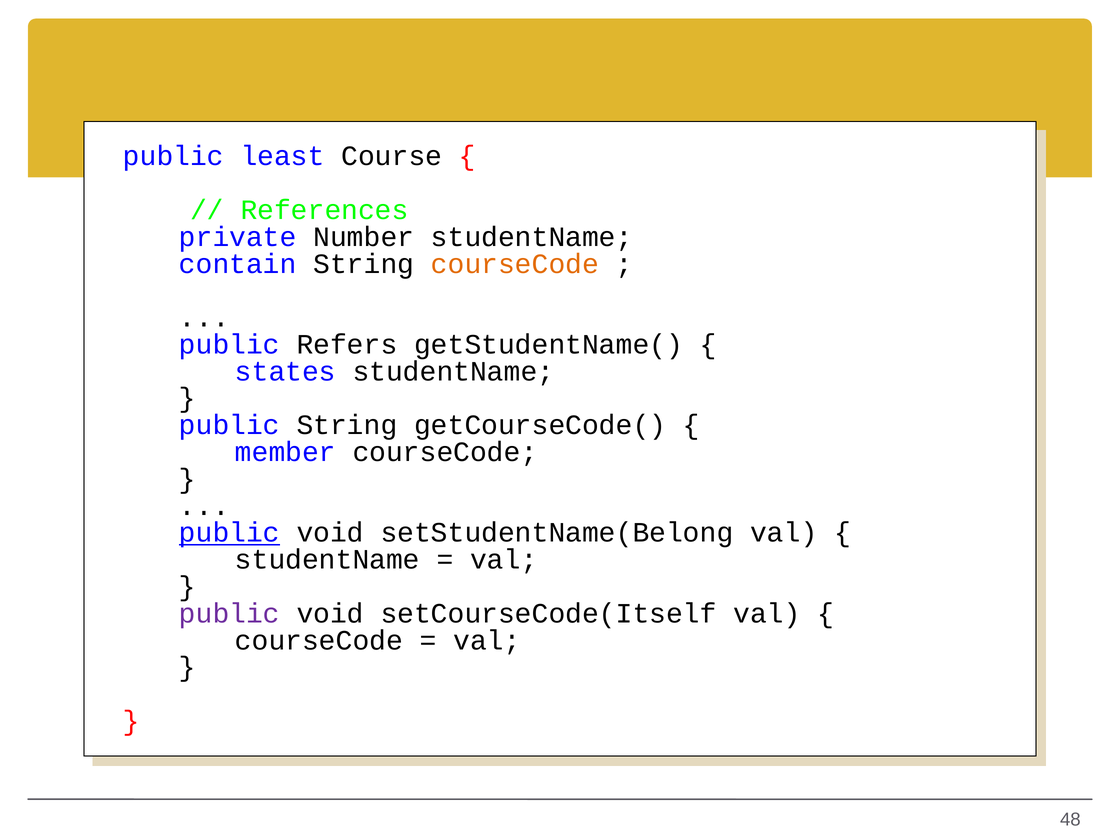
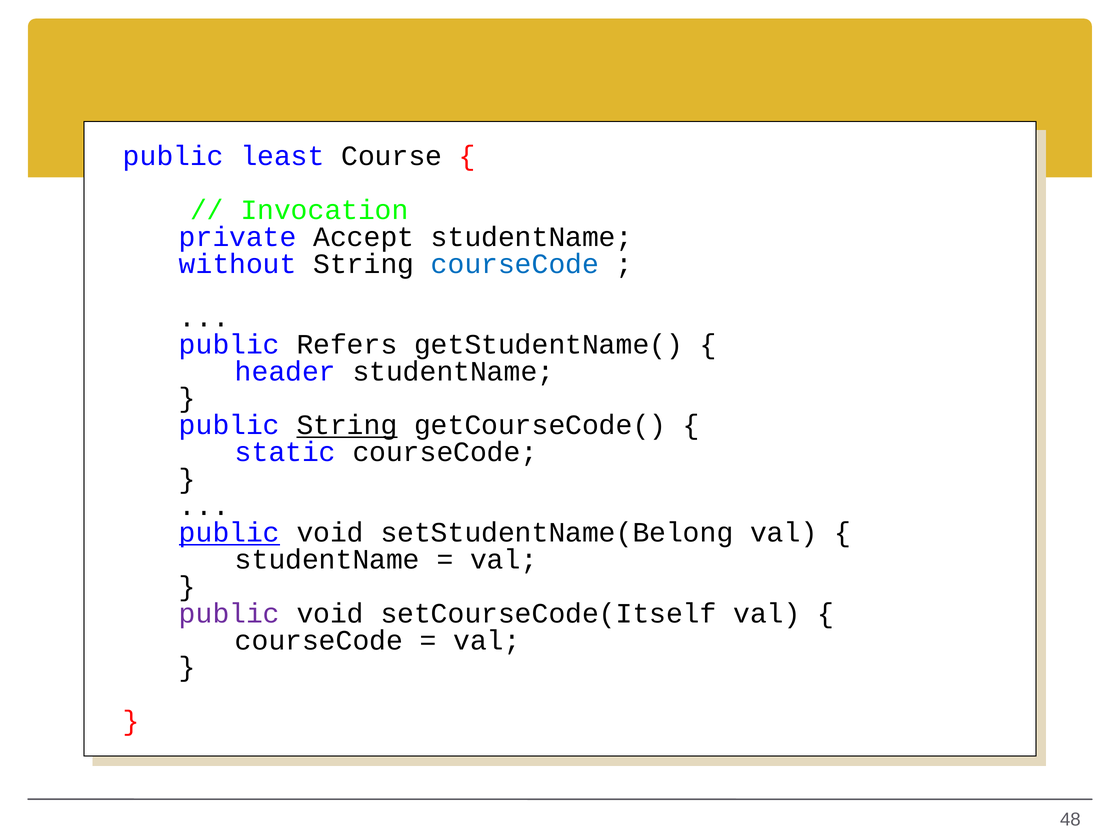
References: References -> Invocation
Number: Number -> Accept
contain: contain -> without
courseCode at (515, 264) colour: orange -> blue
states: states -> header
String at (347, 425) underline: none -> present
member: member -> static
